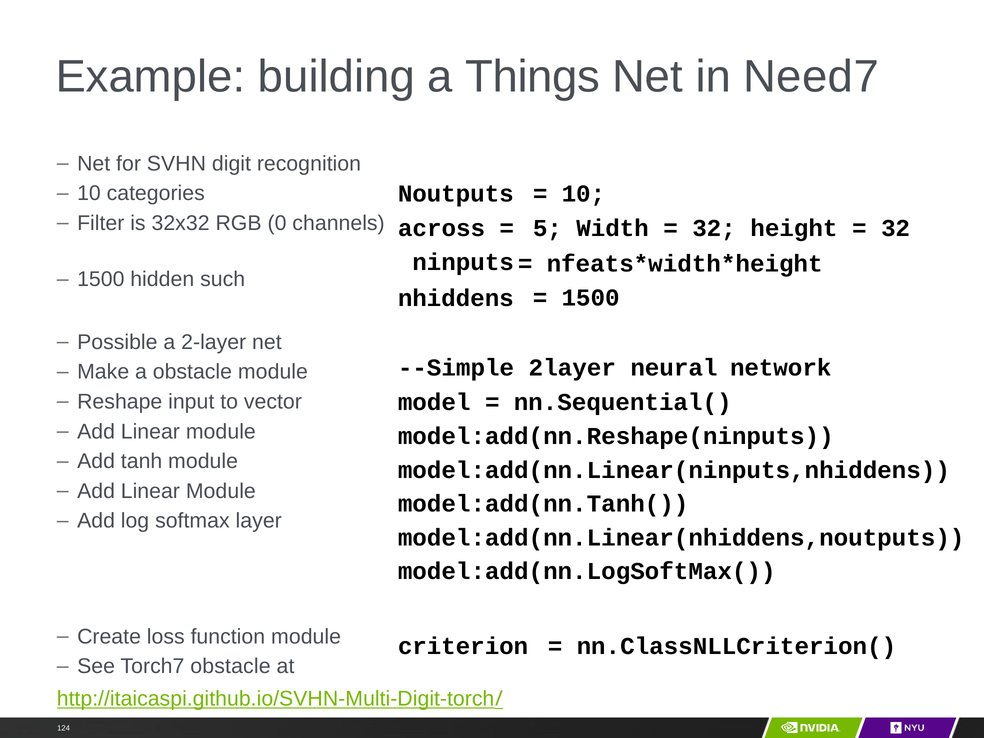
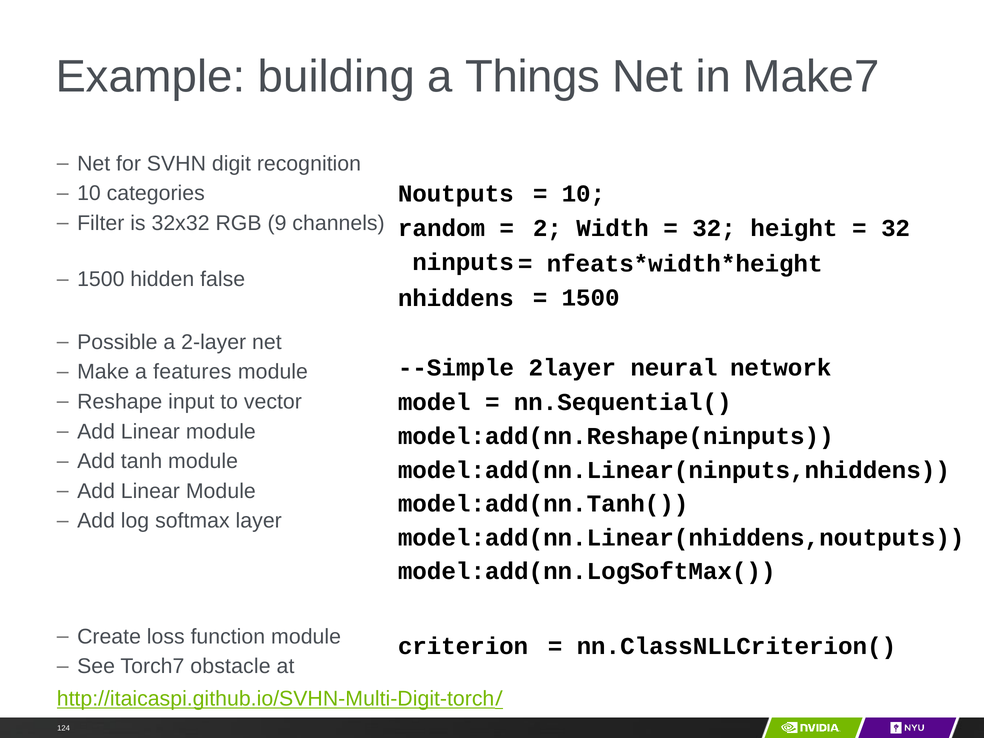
Need7: Need7 -> Make7
0: 0 -> 9
5 at (547, 228): 5 -> 2
across: across -> random
such: such -> false
a obstacle: obstacle -> features
